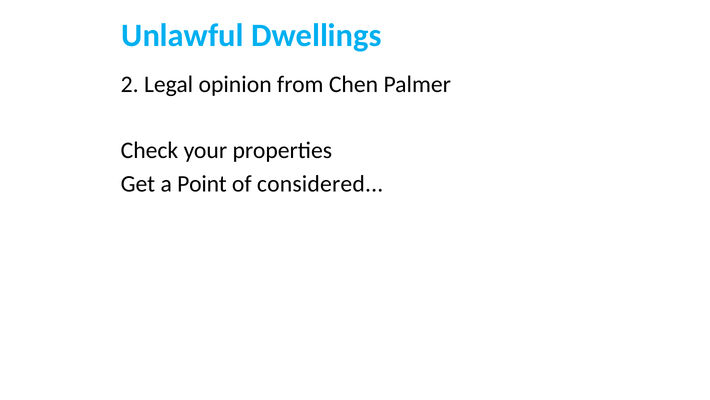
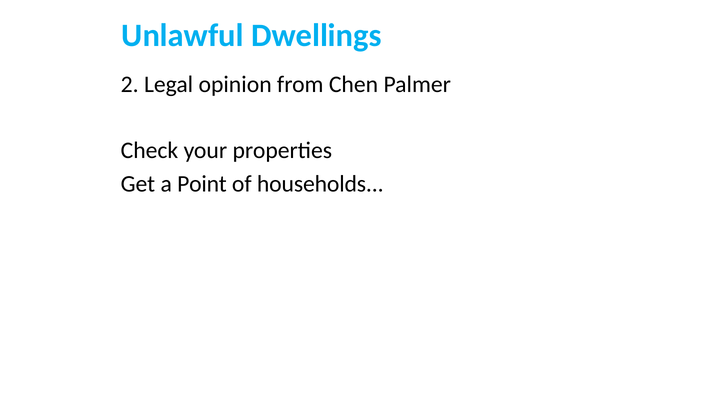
considered: considered -> households
